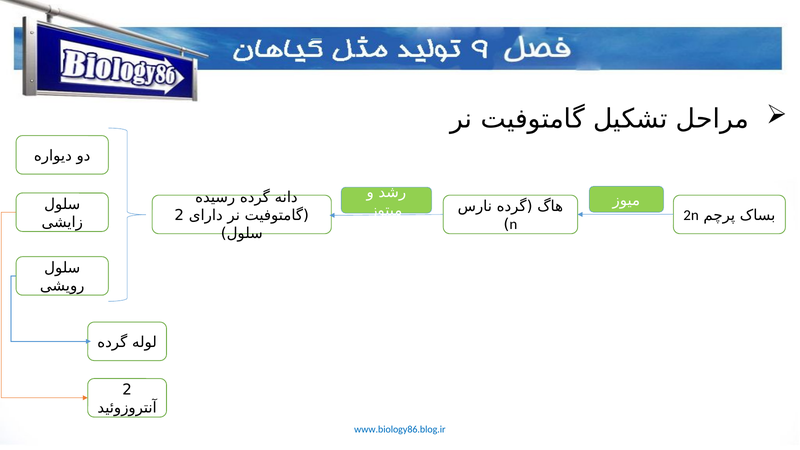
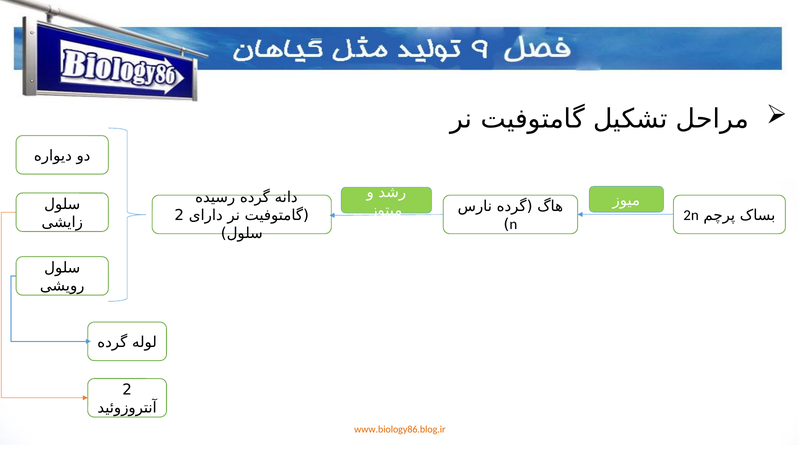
www.biology86.blog.ir colour: blue -> orange
